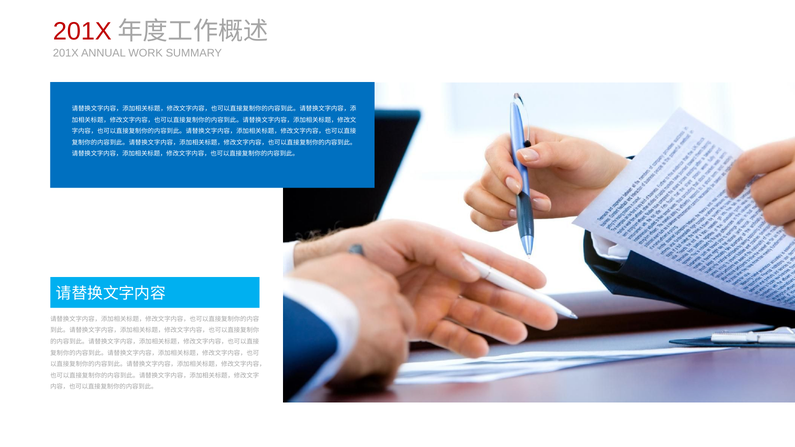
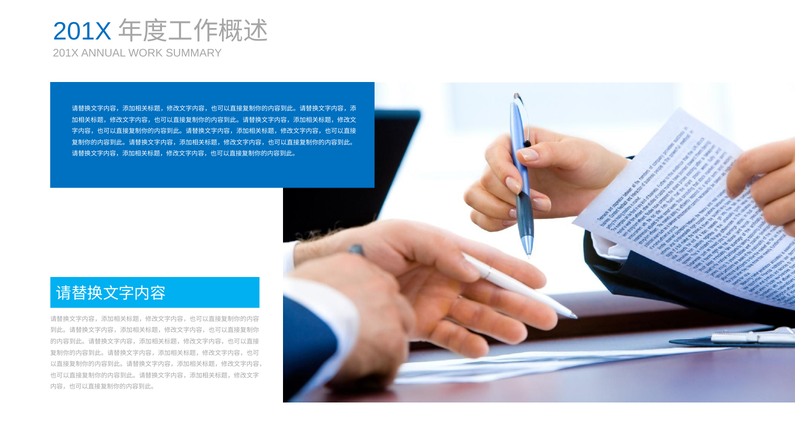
201X at (82, 31) colour: red -> blue
